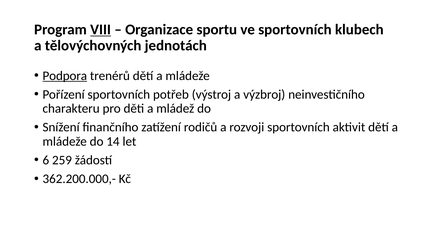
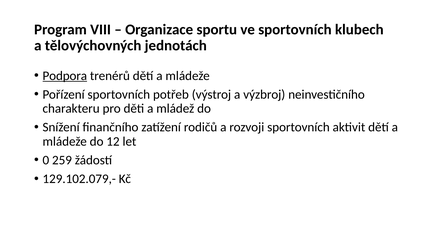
VIII underline: present -> none
14: 14 -> 12
6: 6 -> 0
362.200.000,-: 362.200.000,- -> 129.102.079,-
